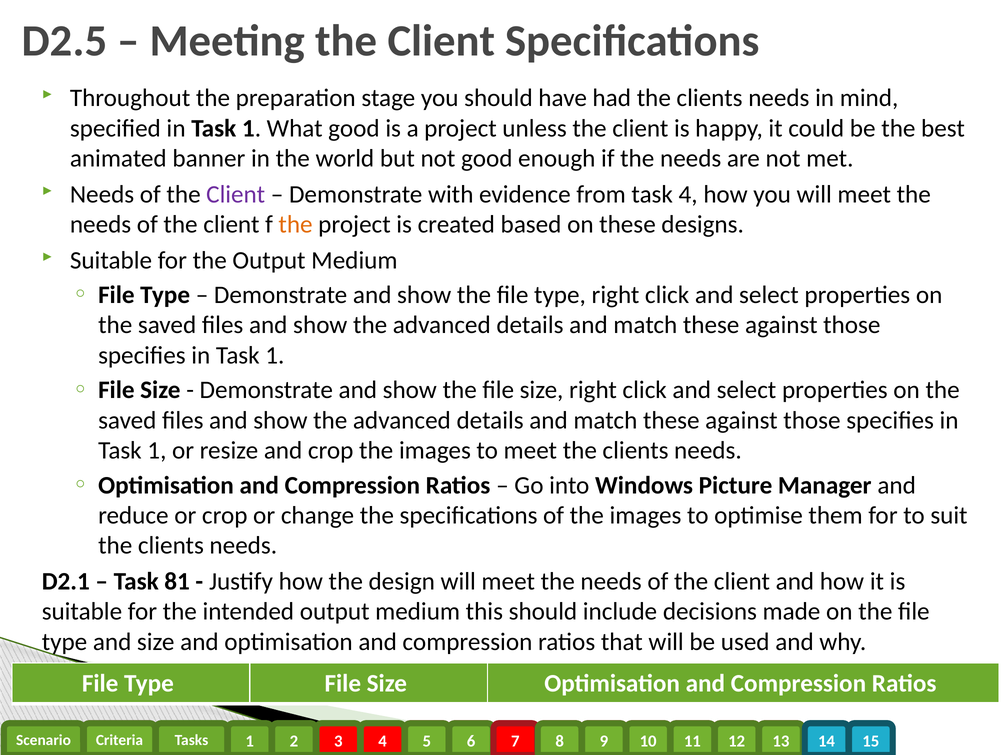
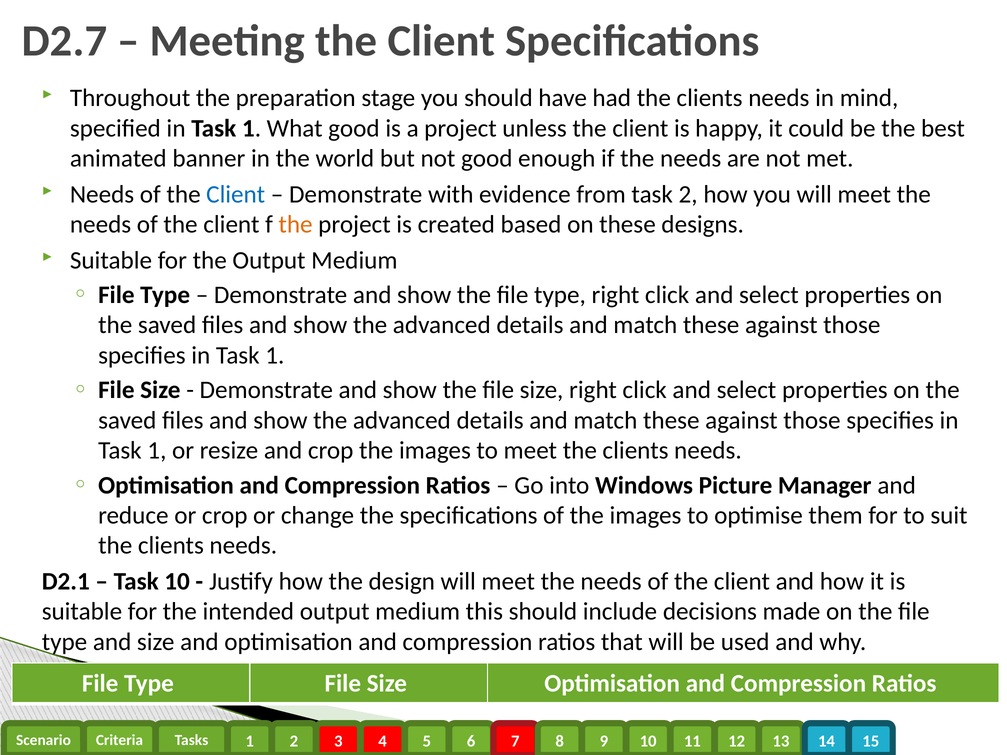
D2.5: D2.5 -> D2.7
Client at (236, 194) colour: purple -> blue
task 4: 4 -> 2
Task 81: 81 -> 10
